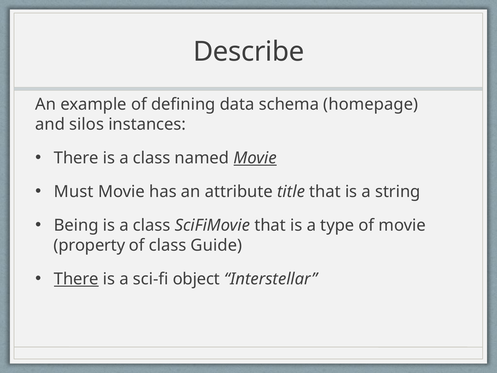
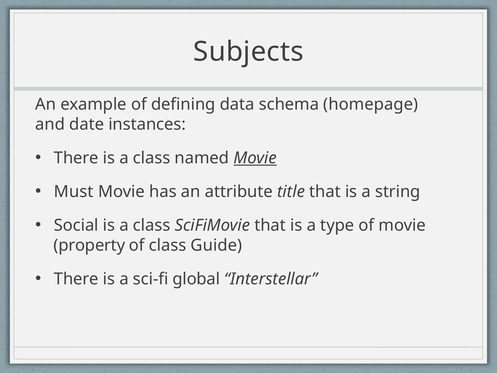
Describe: Describe -> Subjects
silos: silos -> date
Being: Being -> Social
There at (76, 279) underline: present -> none
object: object -> global
